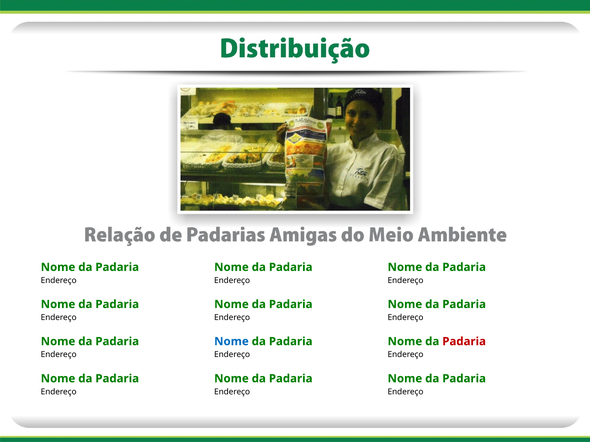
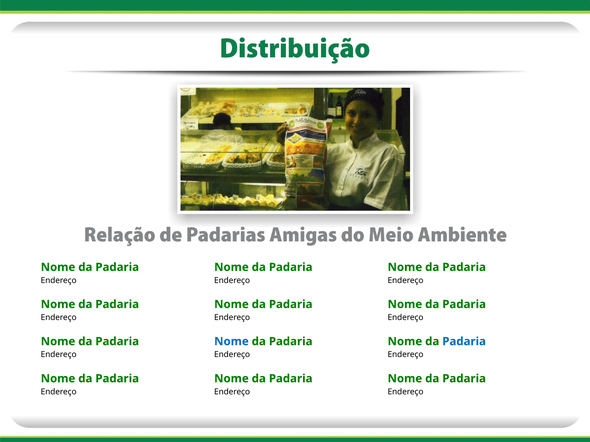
Padaria at (464, 342) colour: red -> blue
